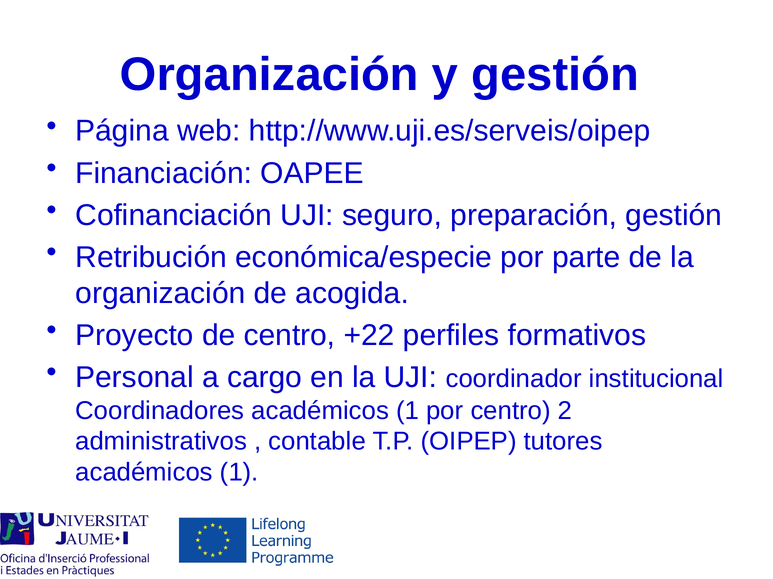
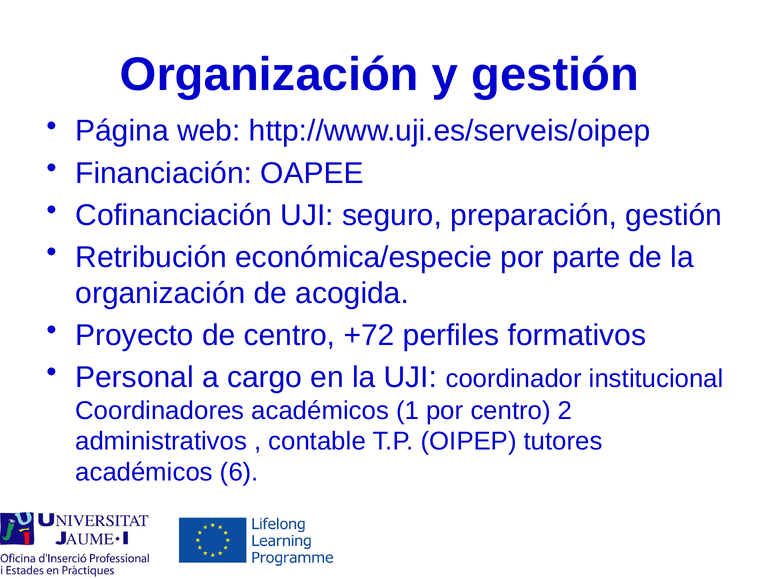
+22: +22 -> +72
1 at (239, 473): 1 -> 6
